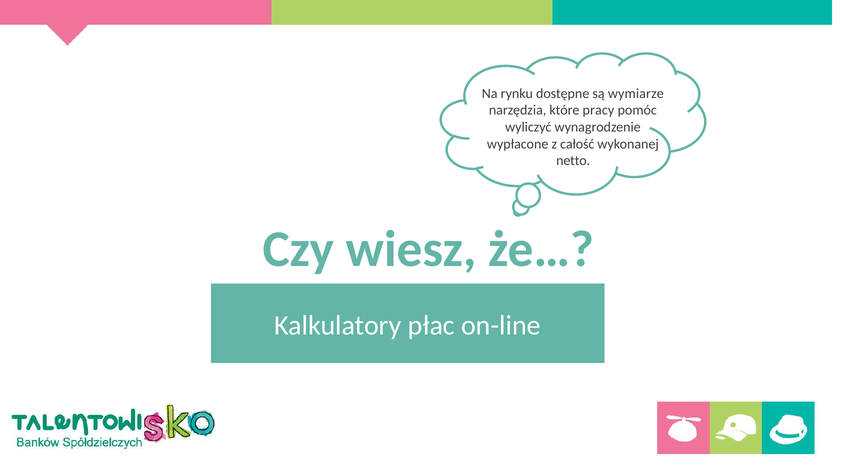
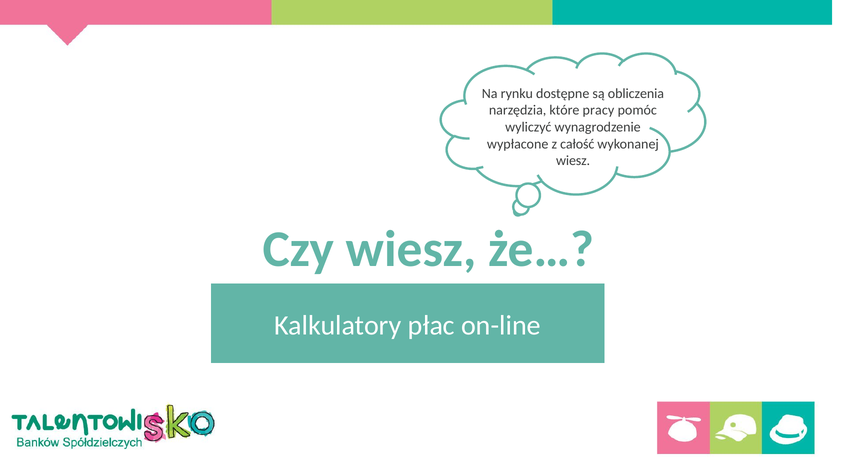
wymiarze: wymiarze -> obliczenia
netto at (573, 161): netto -> wiesz
